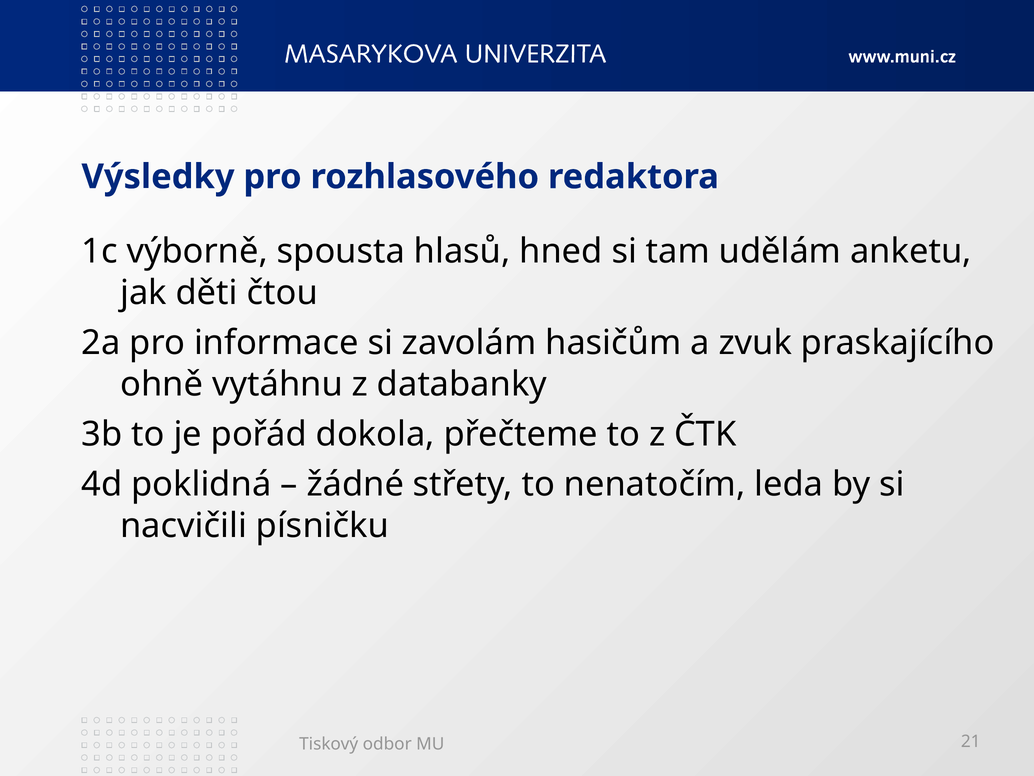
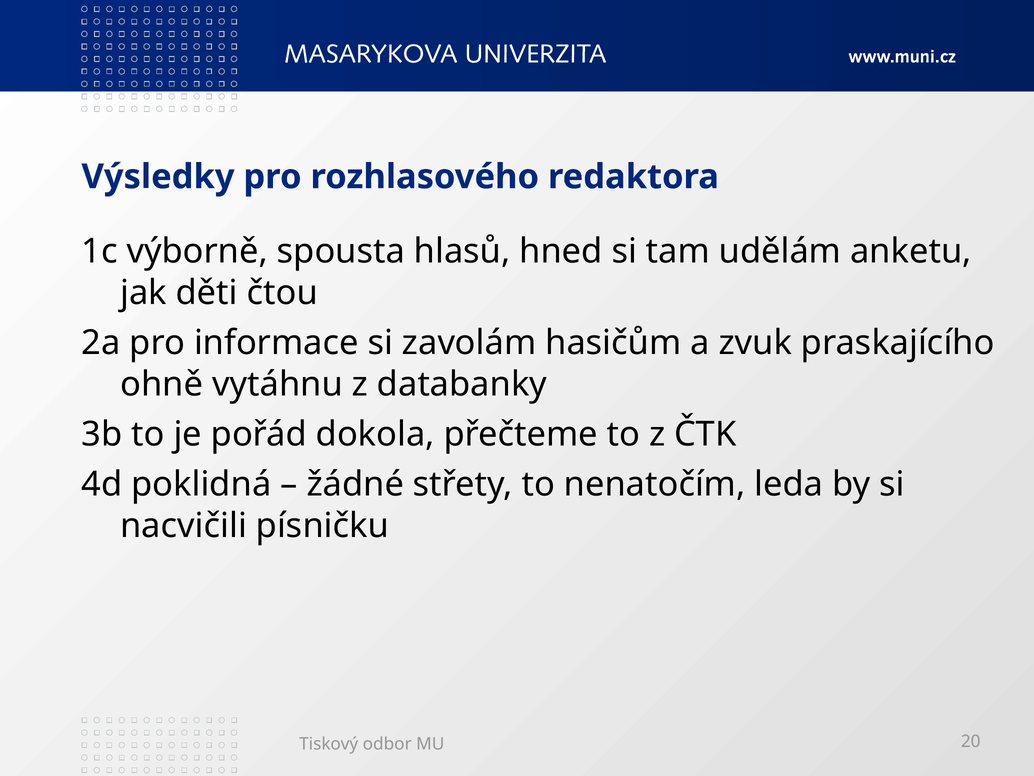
21: 21 -> 20
